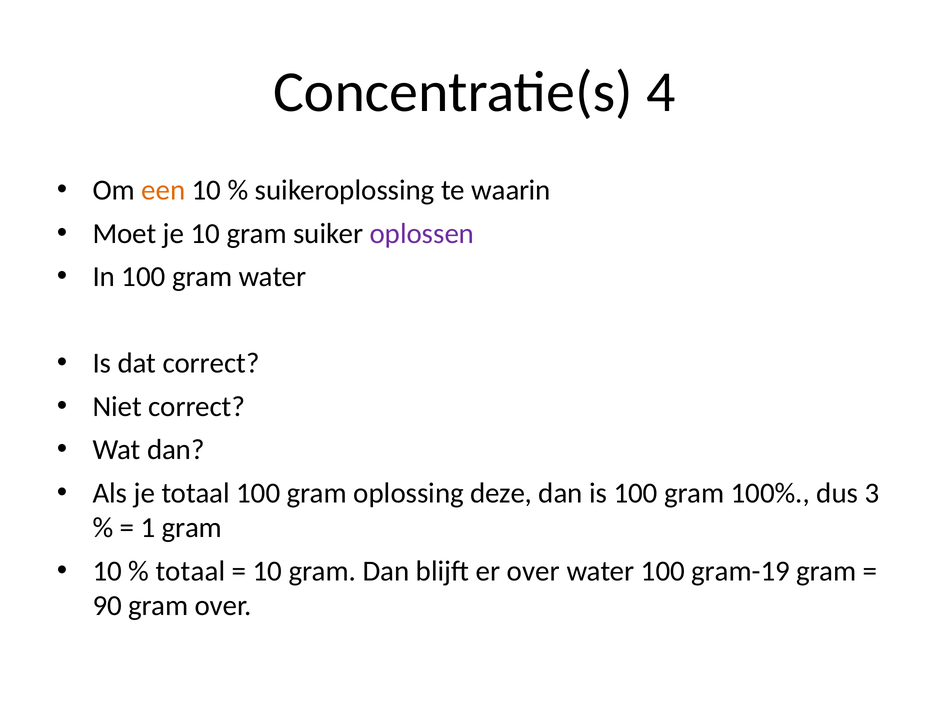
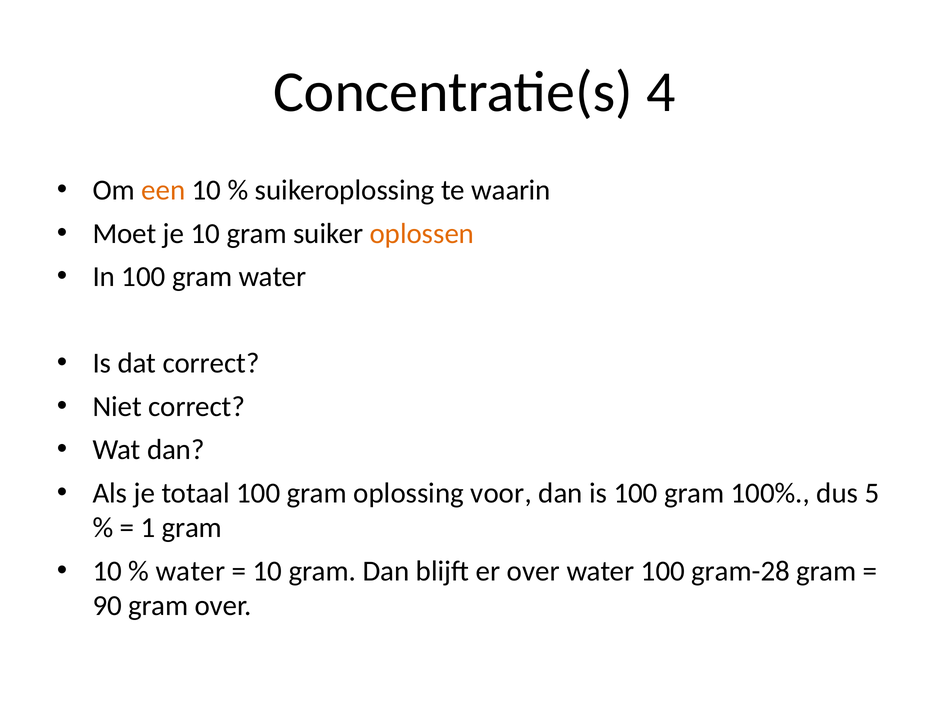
oplossen colour: purple -> orange
deze: deze -> voor
3: 3 -> 5
totaal at (190, 571): totaal -> water
gram-19: gram-19 -> gram-28
